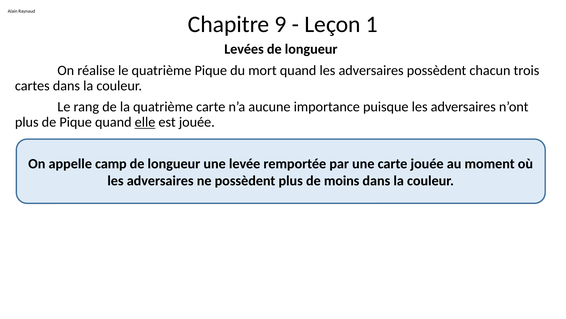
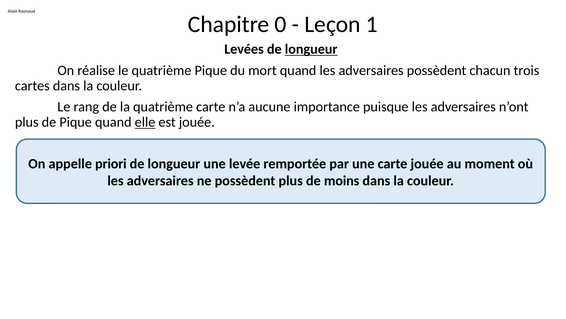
9: 9 -> 0
longueur at (311, 49) underline: none -> present
camp: camp -> priori
